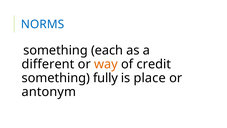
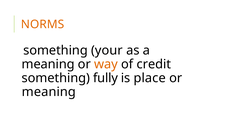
NORMS colour: blue -> orange
each: each -> your
different at (48, 64): different -> meaning
antonym at (49, 92): antonym -> meaning
